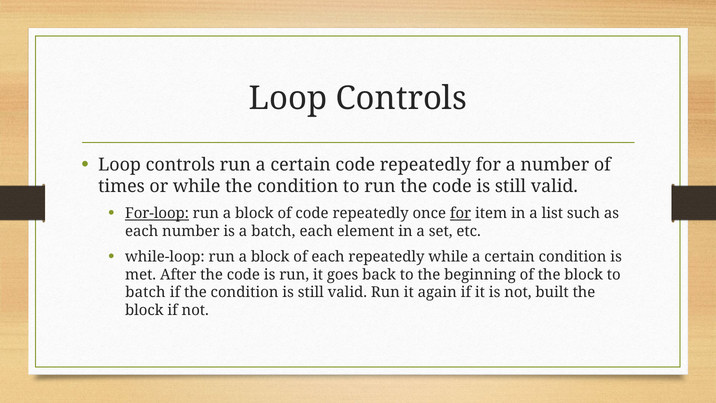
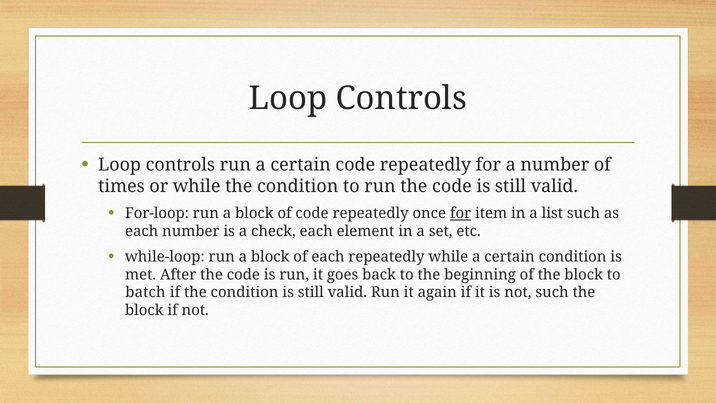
For-loop underline: present -> none
a batch: batch -> check
not built: built -> such
